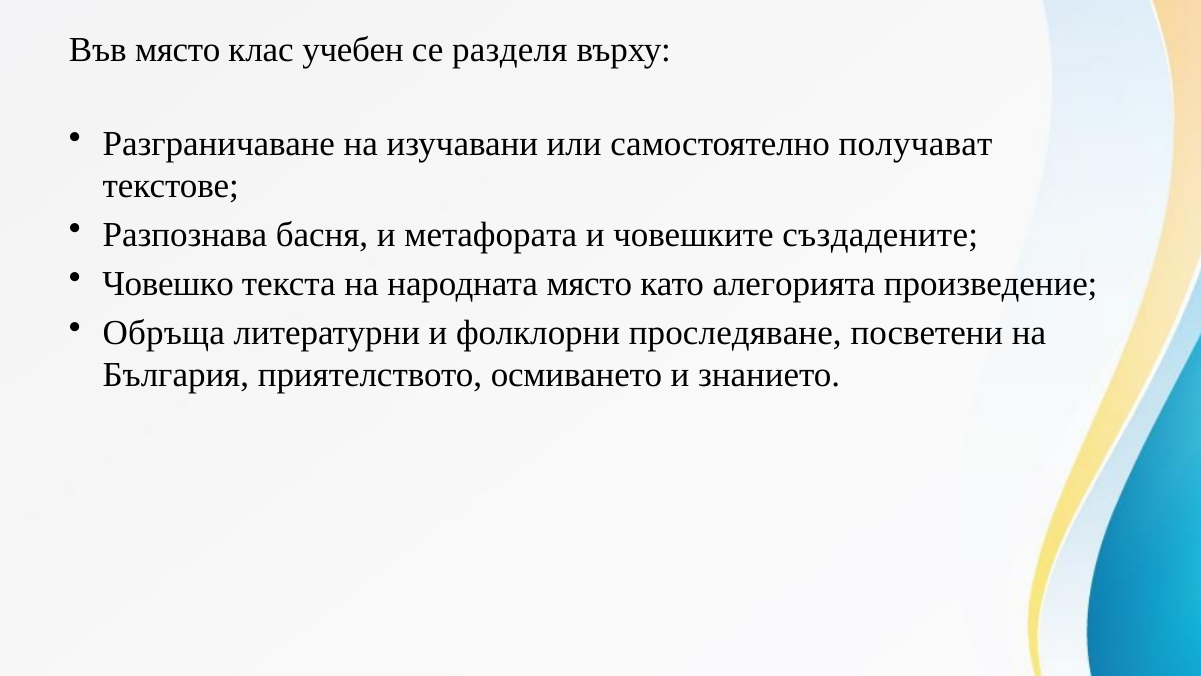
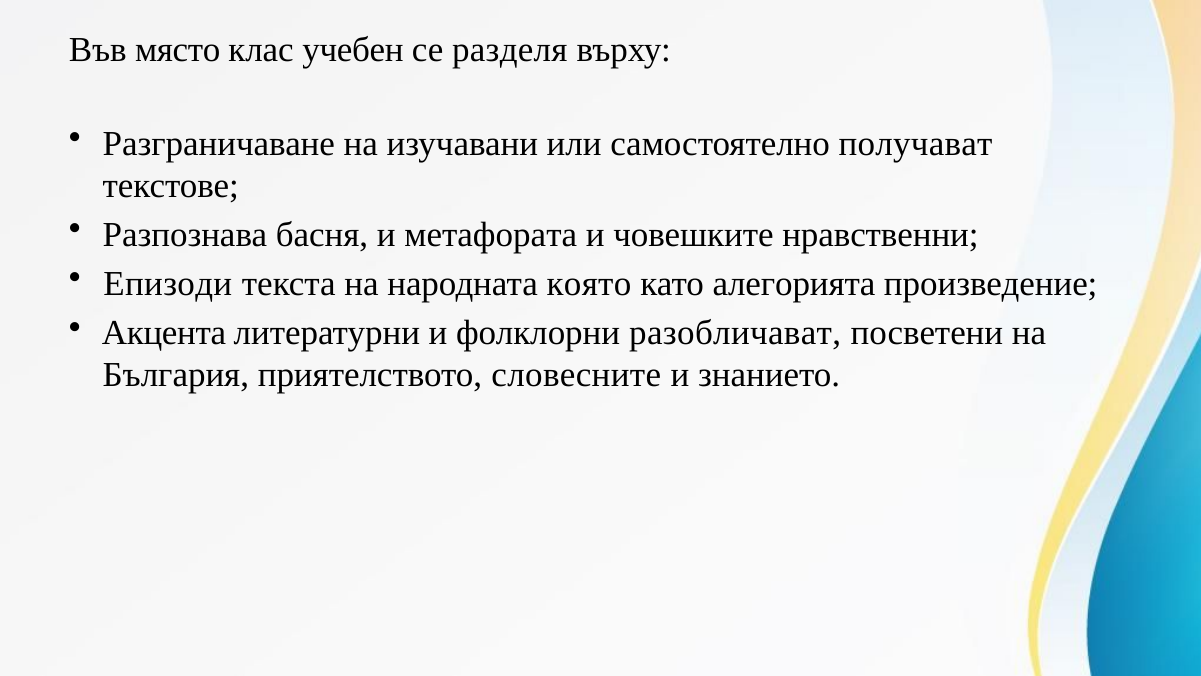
създадените: създадените -> нравственни
Човешко: Човешко -> Епизоди
народната място: място -> която
Обръща: Обръща -> Акцента
проследяване: проследяване -> разобличават
осмиването: осмиването -> словесните
